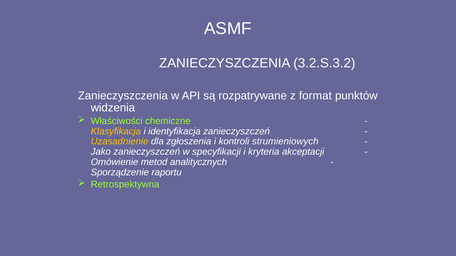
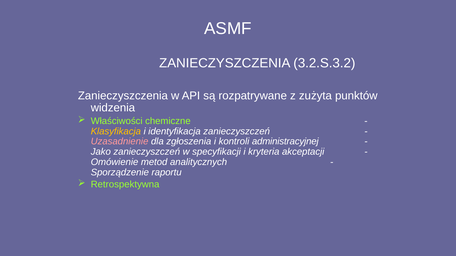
format: format -> zużyta
Uzasadnienie colour: yellow -> pink
strumieniowych: strumieniowych -> administracyjnej
